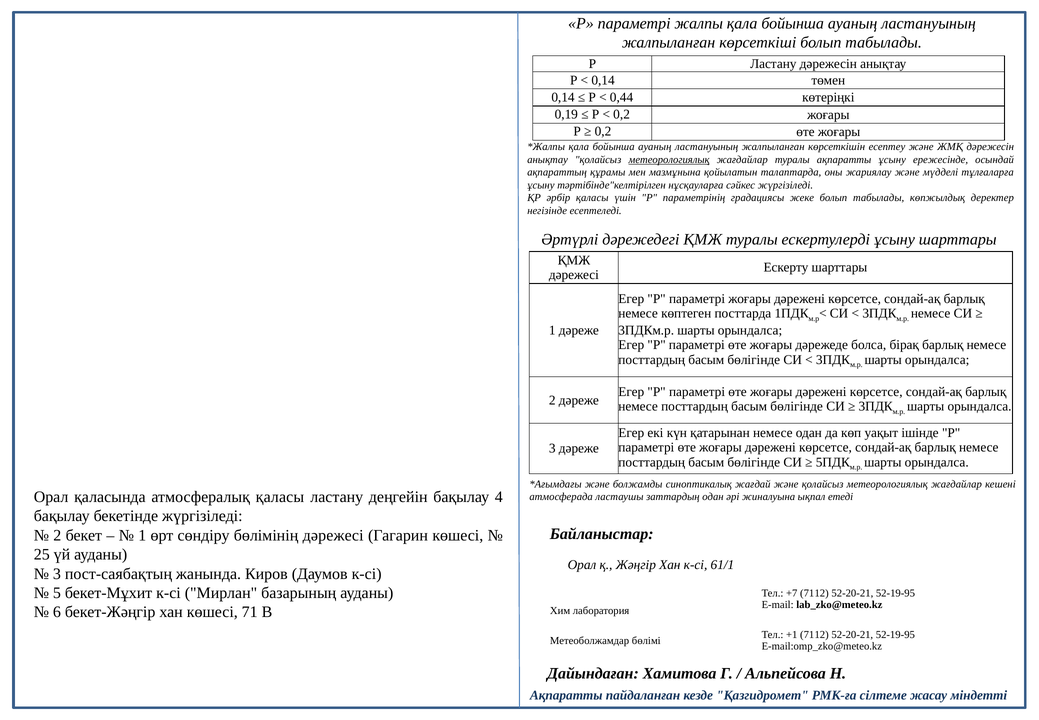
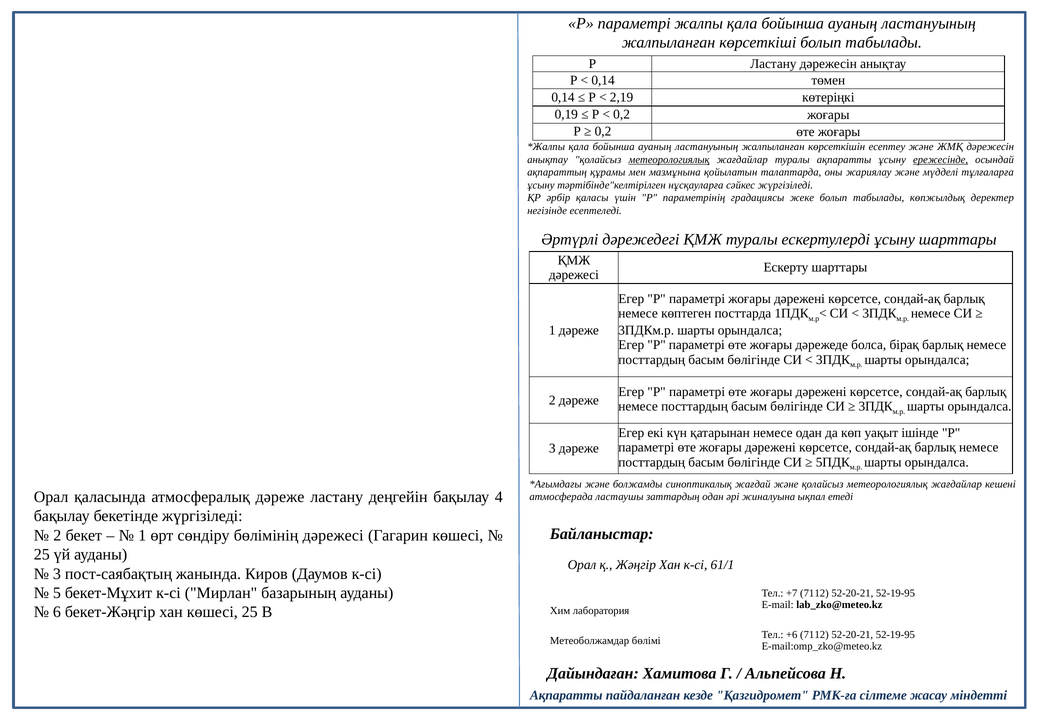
0,44: 0,44 -> 2,19
ережесінде underline: none -> present
атмосфералық қаласы: қаласы -> дәреже
көшесі 71: 71 -> 25
+1: +1 -> +6
